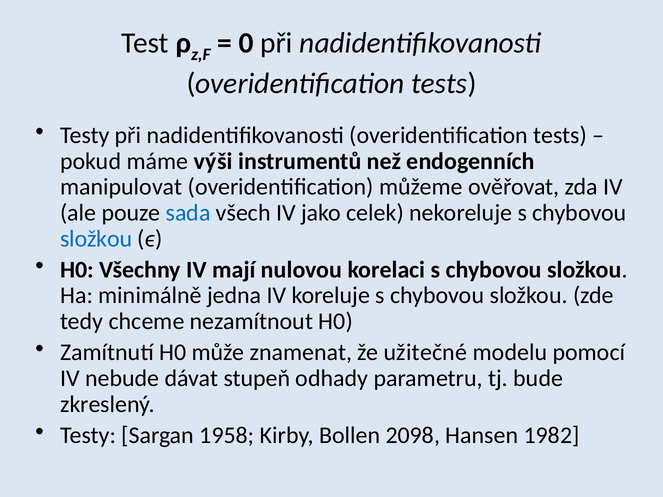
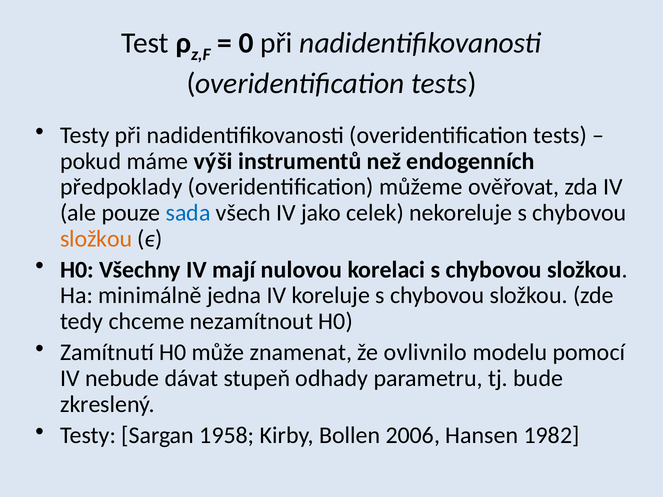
manipulovat: manipulovat -> předpoklady
složkou at (96, 239) colour: blue -> orange
užitečné: užitečné -> ovlivnilo
2098: 2098 -> 2006
